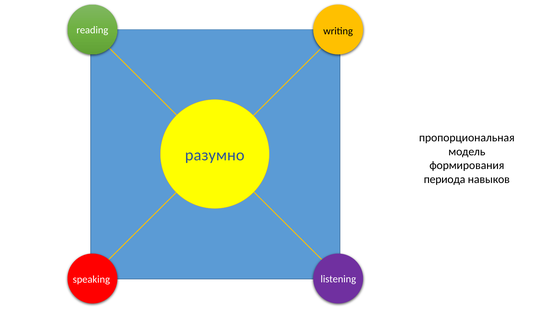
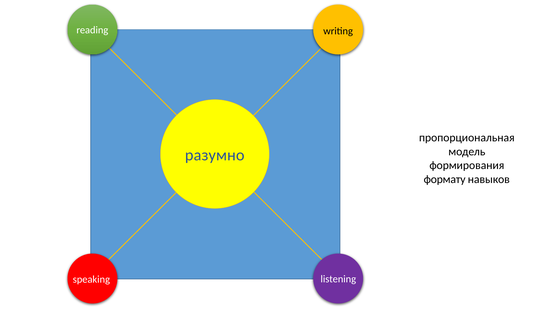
периода: периода -> формату
